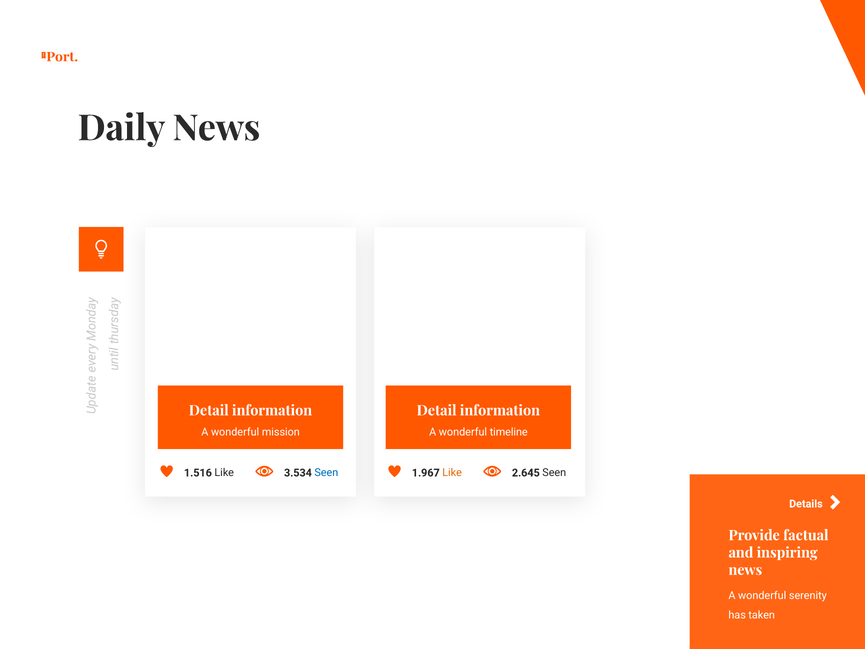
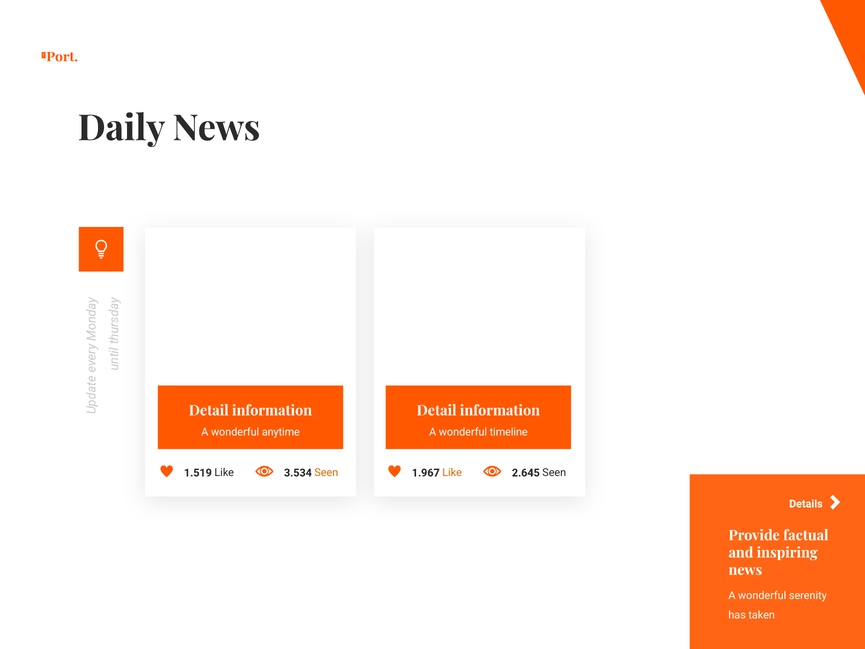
mission: mission -> anytime
1.516: 1.516 -> 1.519
Seen at (326, 473) colour: blue -> orange
